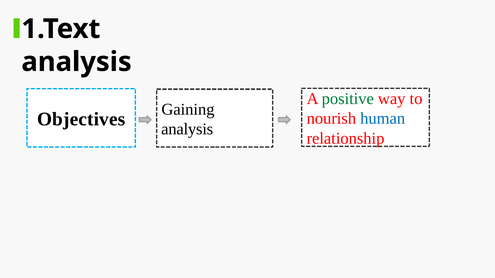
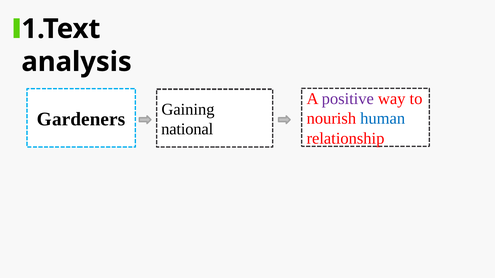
positive colour: green -> purple
Objectives: Objectives -> Gardeners
analysis at (187, 129): analysis -> national
